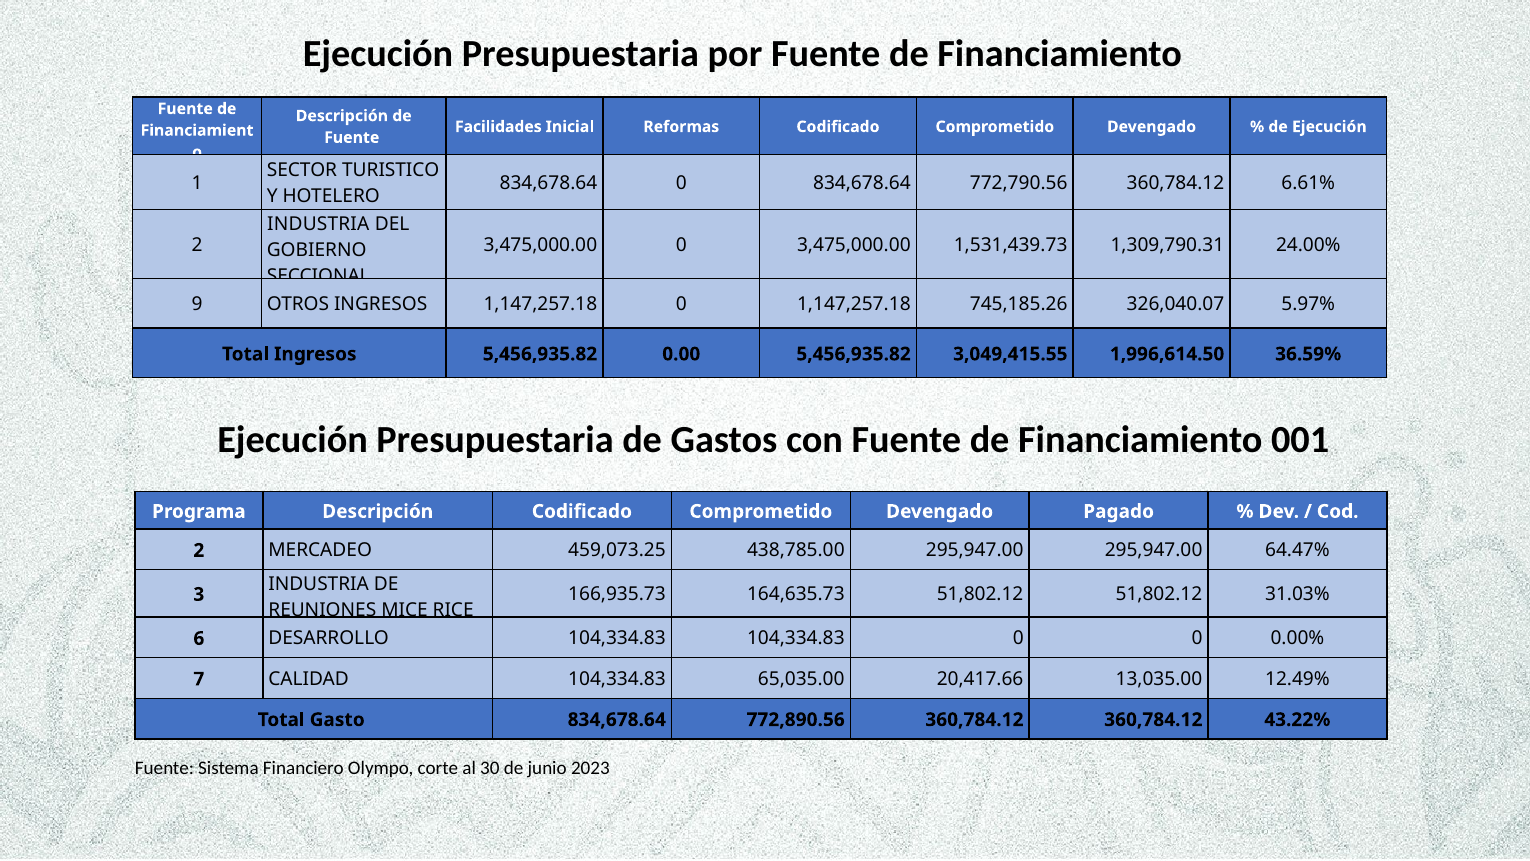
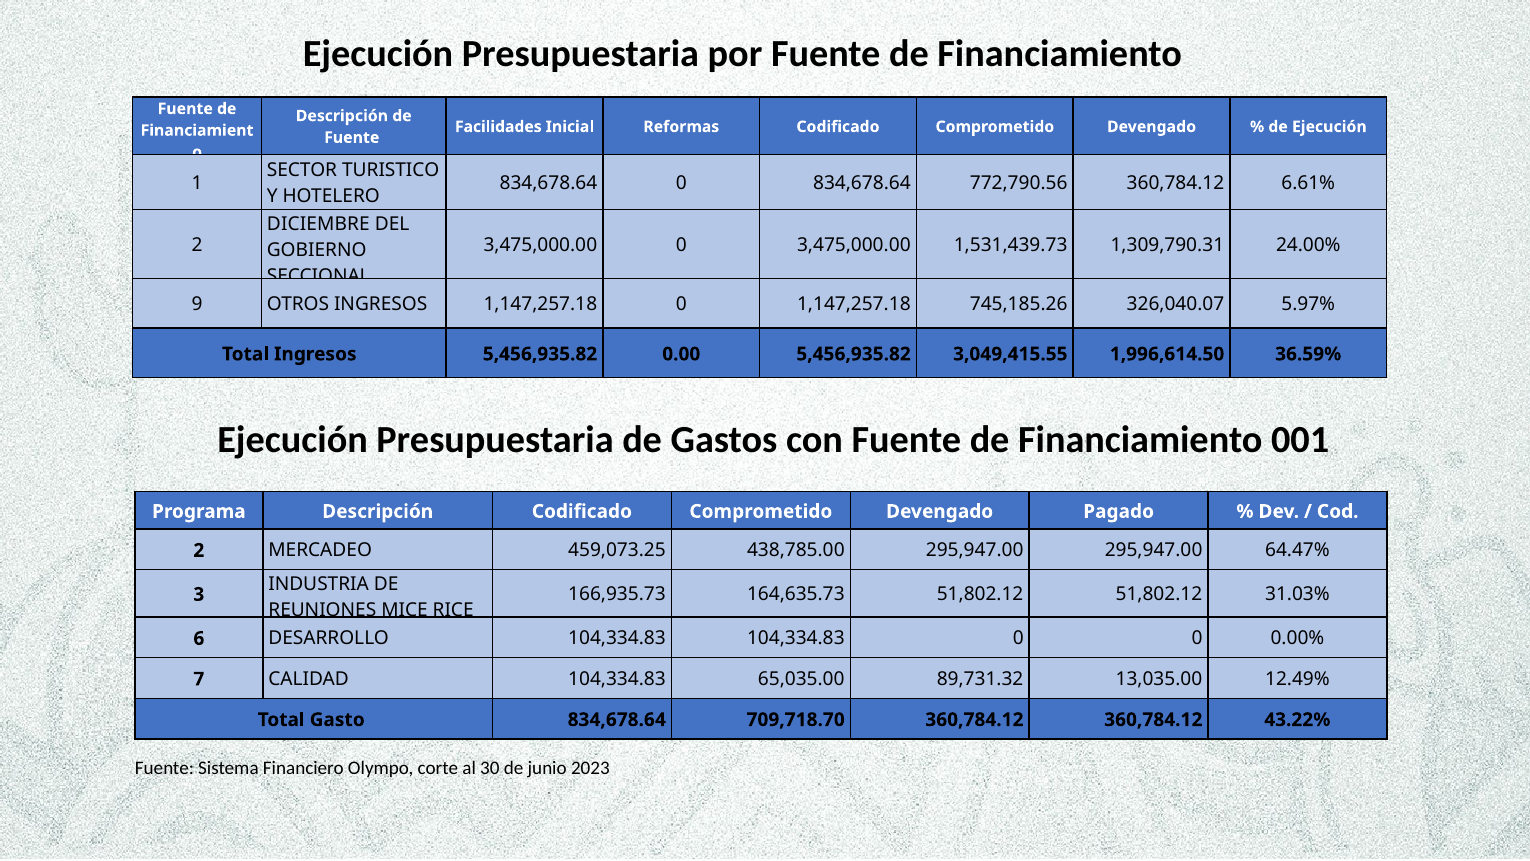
INDUSTRIA at (318, 224): INDUSTRIA -> DICIEMBRE
20,417.66: 20,417.66 -> 89,731.32
772,890.56: 772,890.56 -> 709,718.70
